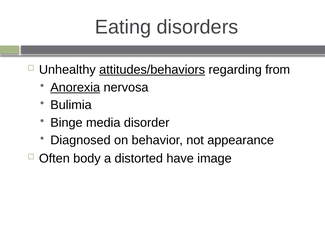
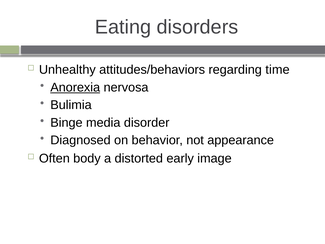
attitudes/behaviors underline: present -> none
from: from -> time
have: have -> early
